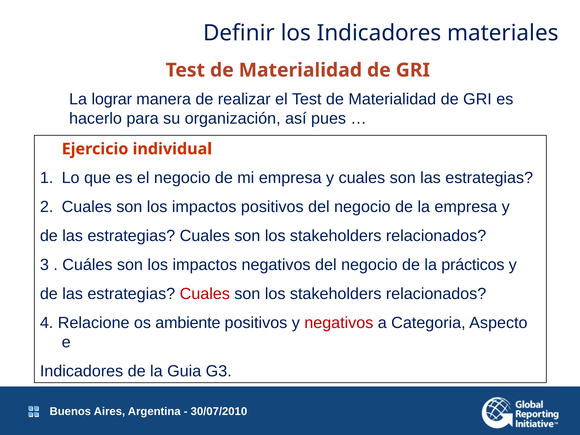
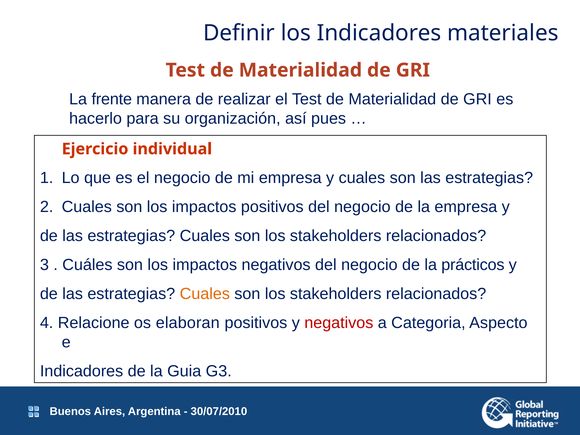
lograr: lograr -> frente
Cuales at (205, 294) colour: red -> orange
ambiente: ambiente -> elaboran
